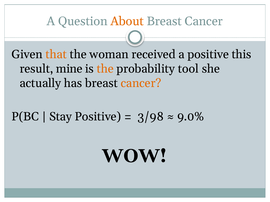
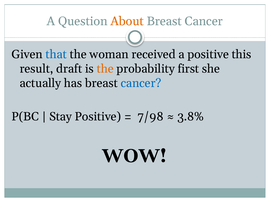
that colour: orange -> blue
mine: mine -> draft
tool: tool -> first
cancer at (141, 83) colour: orange -> blue
3/98: 3/98 -> 7/98
9.0%: 9.0% -> 3.8%
